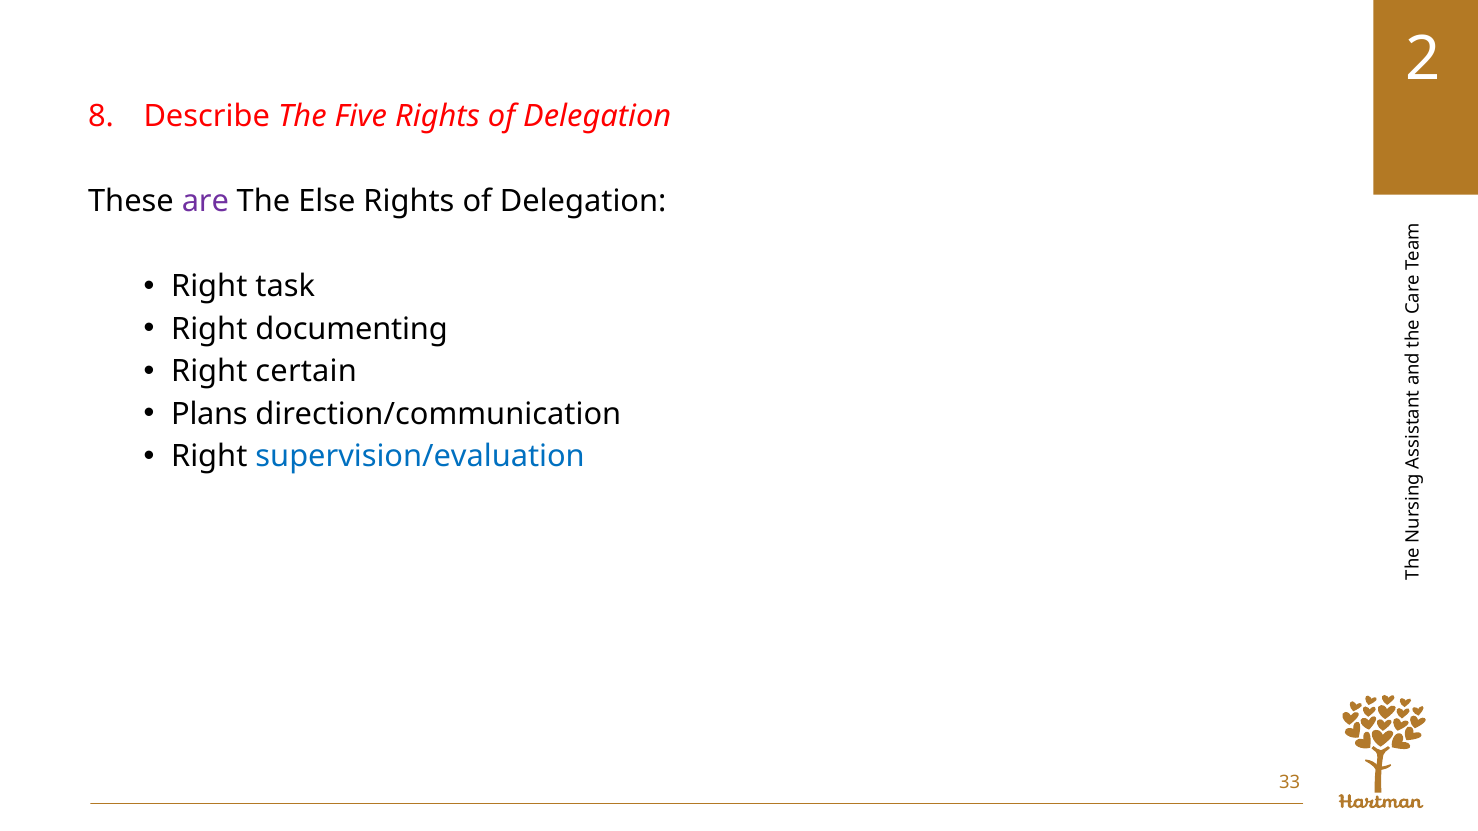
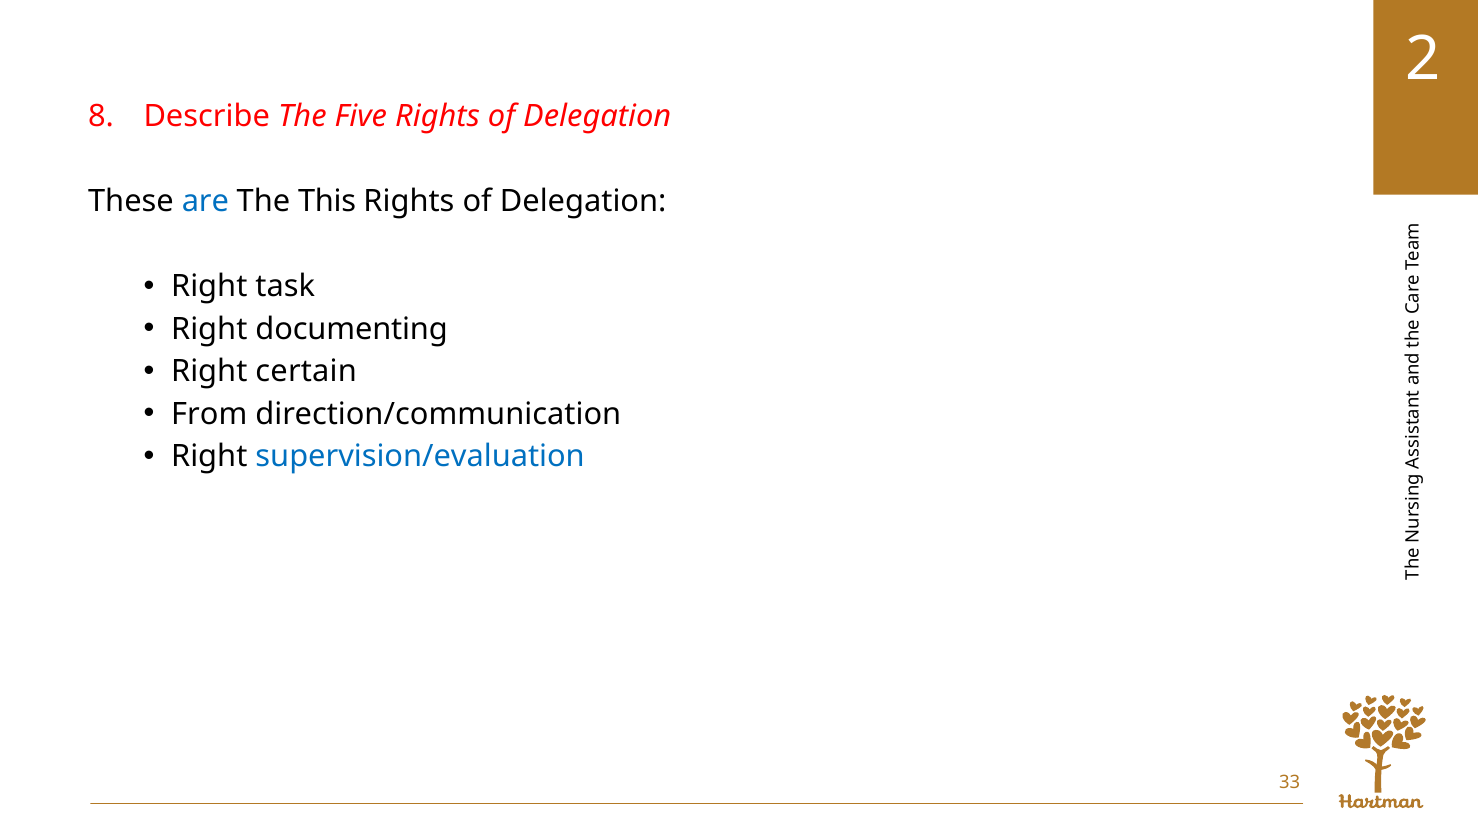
are colour: purple -> blue
Else: Else -> This
Plans: Plans -> From
